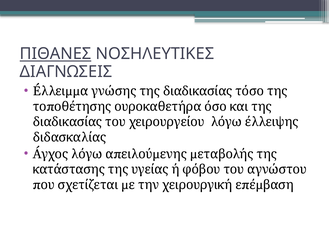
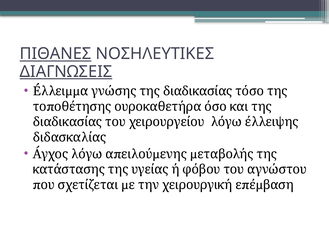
ΔΙΑΓΝΩΣΕΙΣ underline: none -> present
